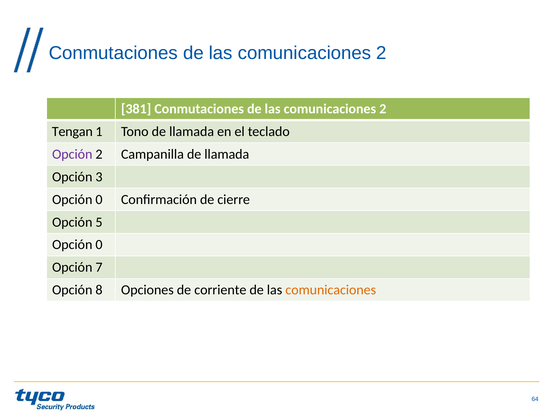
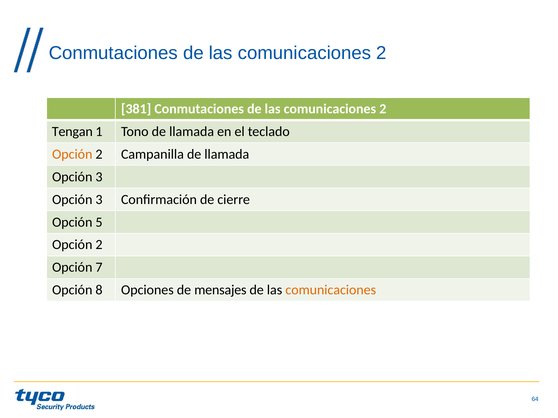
Opción at (72, 154) colour: purple -> orange
0 at (99, 200): 0 -> 3
0 at (99, 245): 0 -> 2
corriente: corriente -> mensajes
